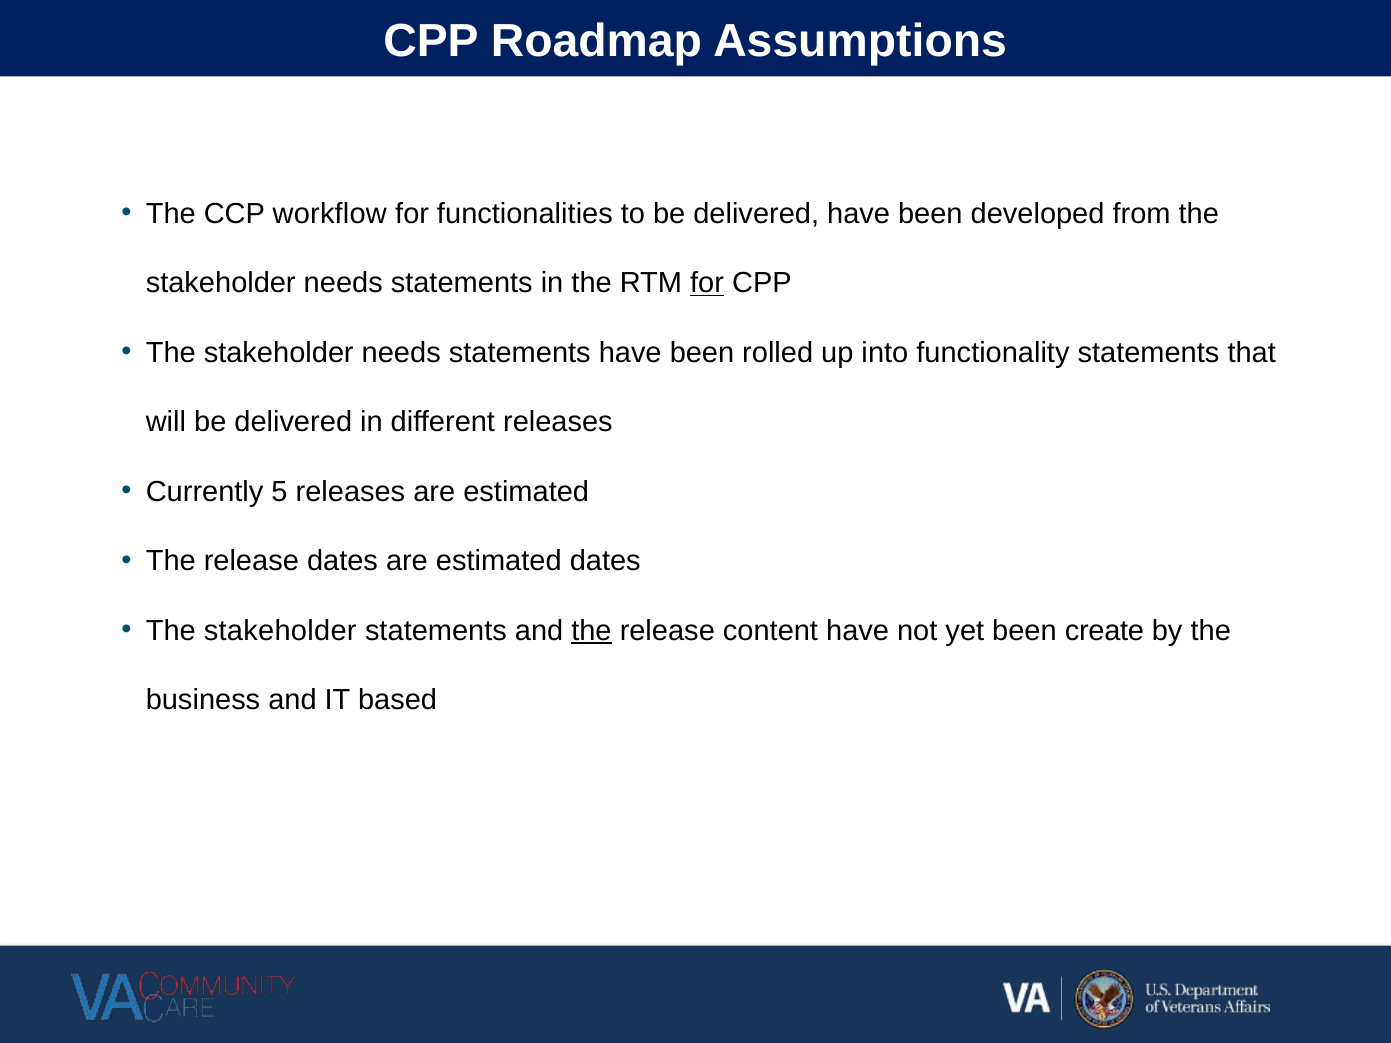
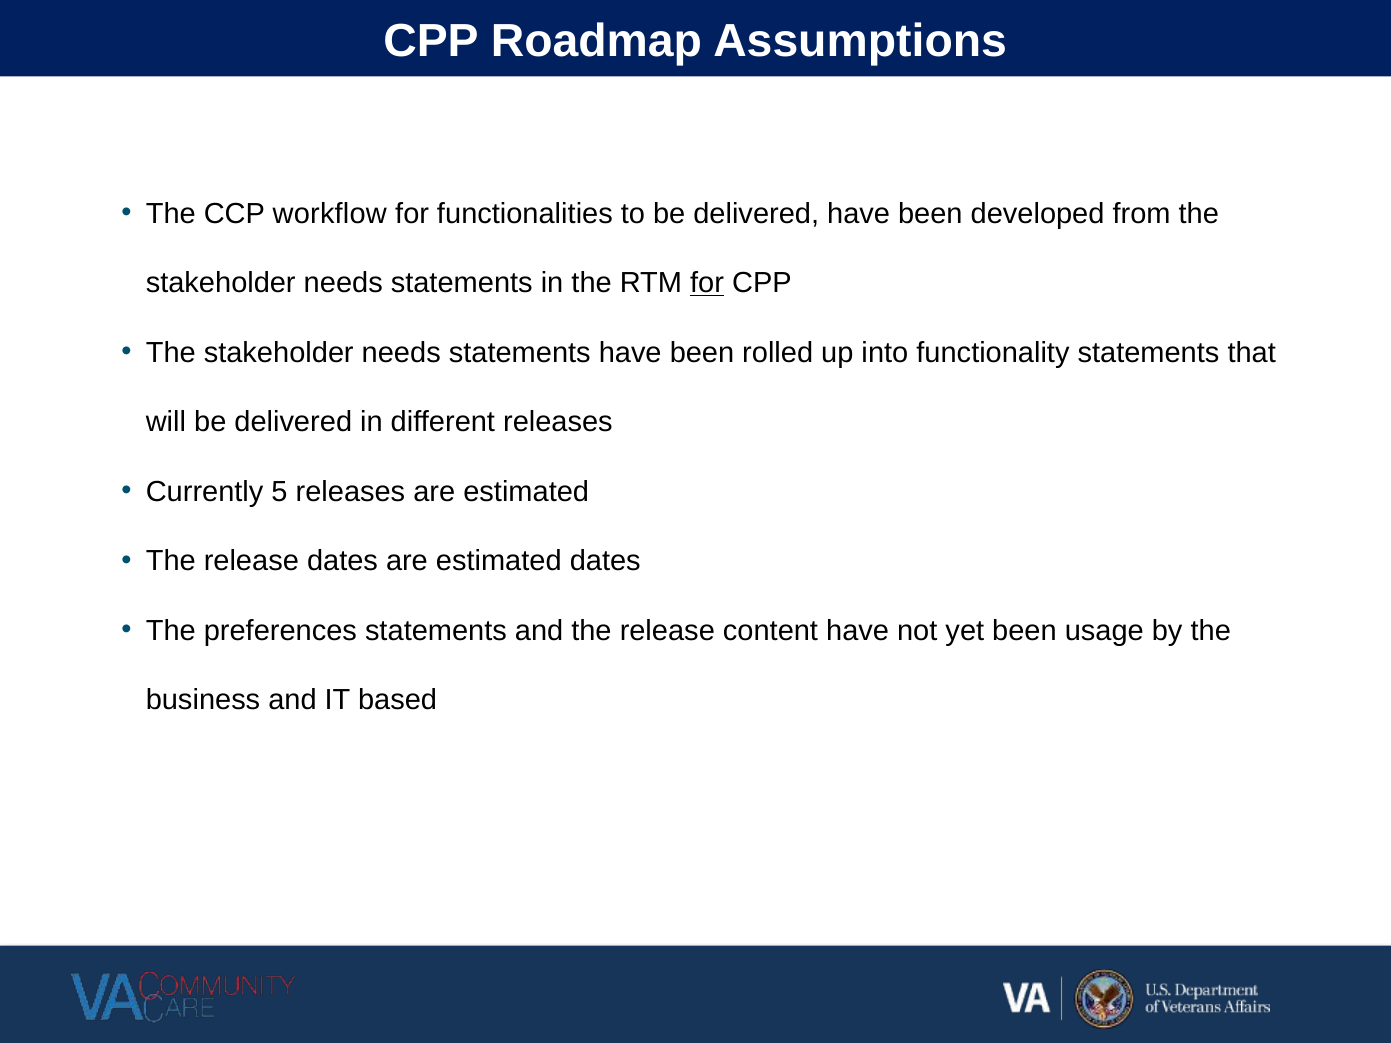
stakeholder at (280, 631): stakeholder -> preferences
the at (591, 631) underline: present -> none
create: create -> usage
